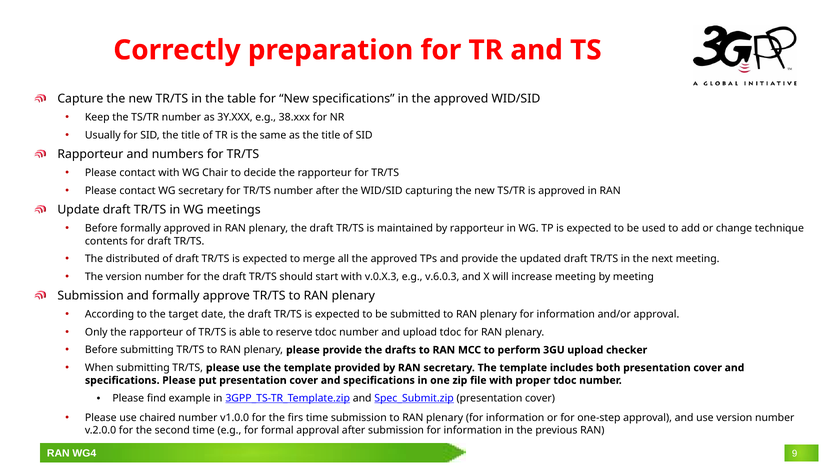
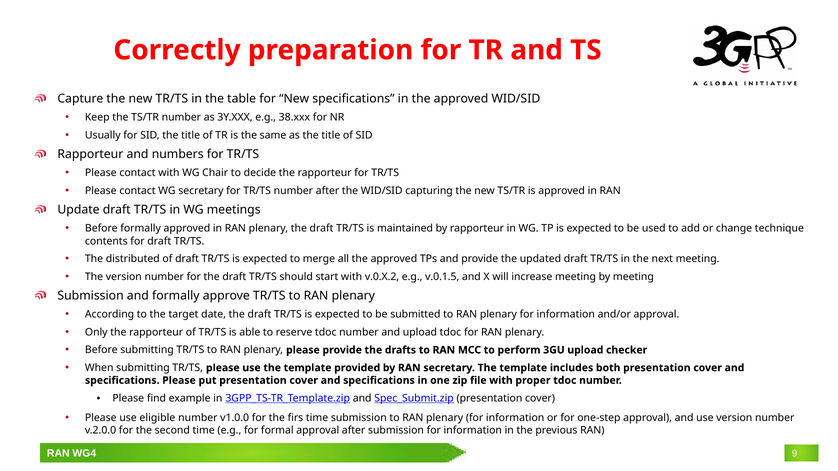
v.0.X.3: v.0.X.3 -> v.0.X.2
v.6.0.3: v.6.0.3 -> v.0.1.5
chaired: chaired -> eligible
